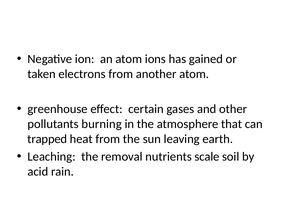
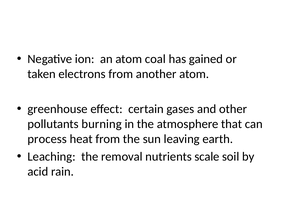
ions: ions -> coal
trapped: trapped -> process
